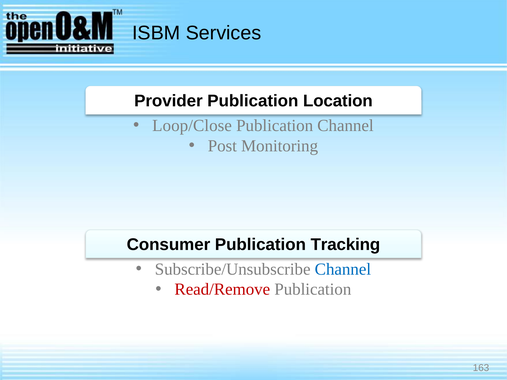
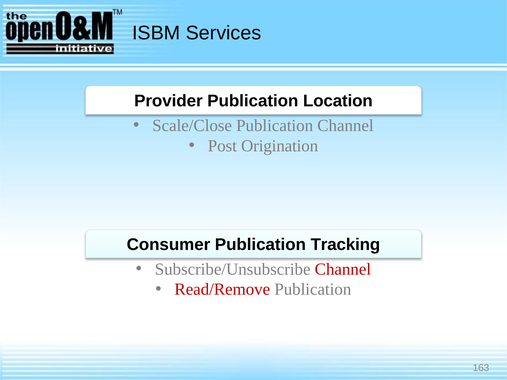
Loop/Close: Loop/Close -> Scale/Close
Monitoring: Monitoring -> Origination
Channel at (343, 269) colour: blue -> red
